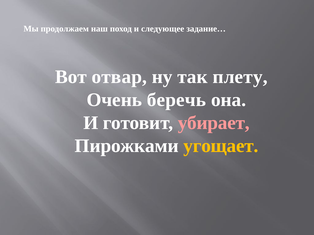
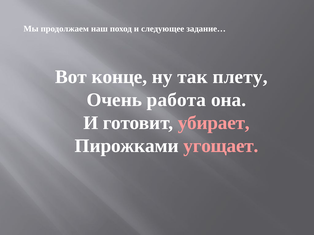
отвар: отвар -> конце
беречь: беречь -> работа
угощает colour: yellow -> pink
